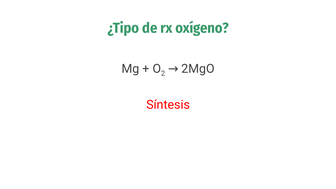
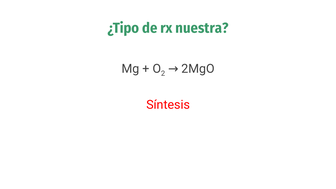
oxígeno: oxígeno -> nuestra
